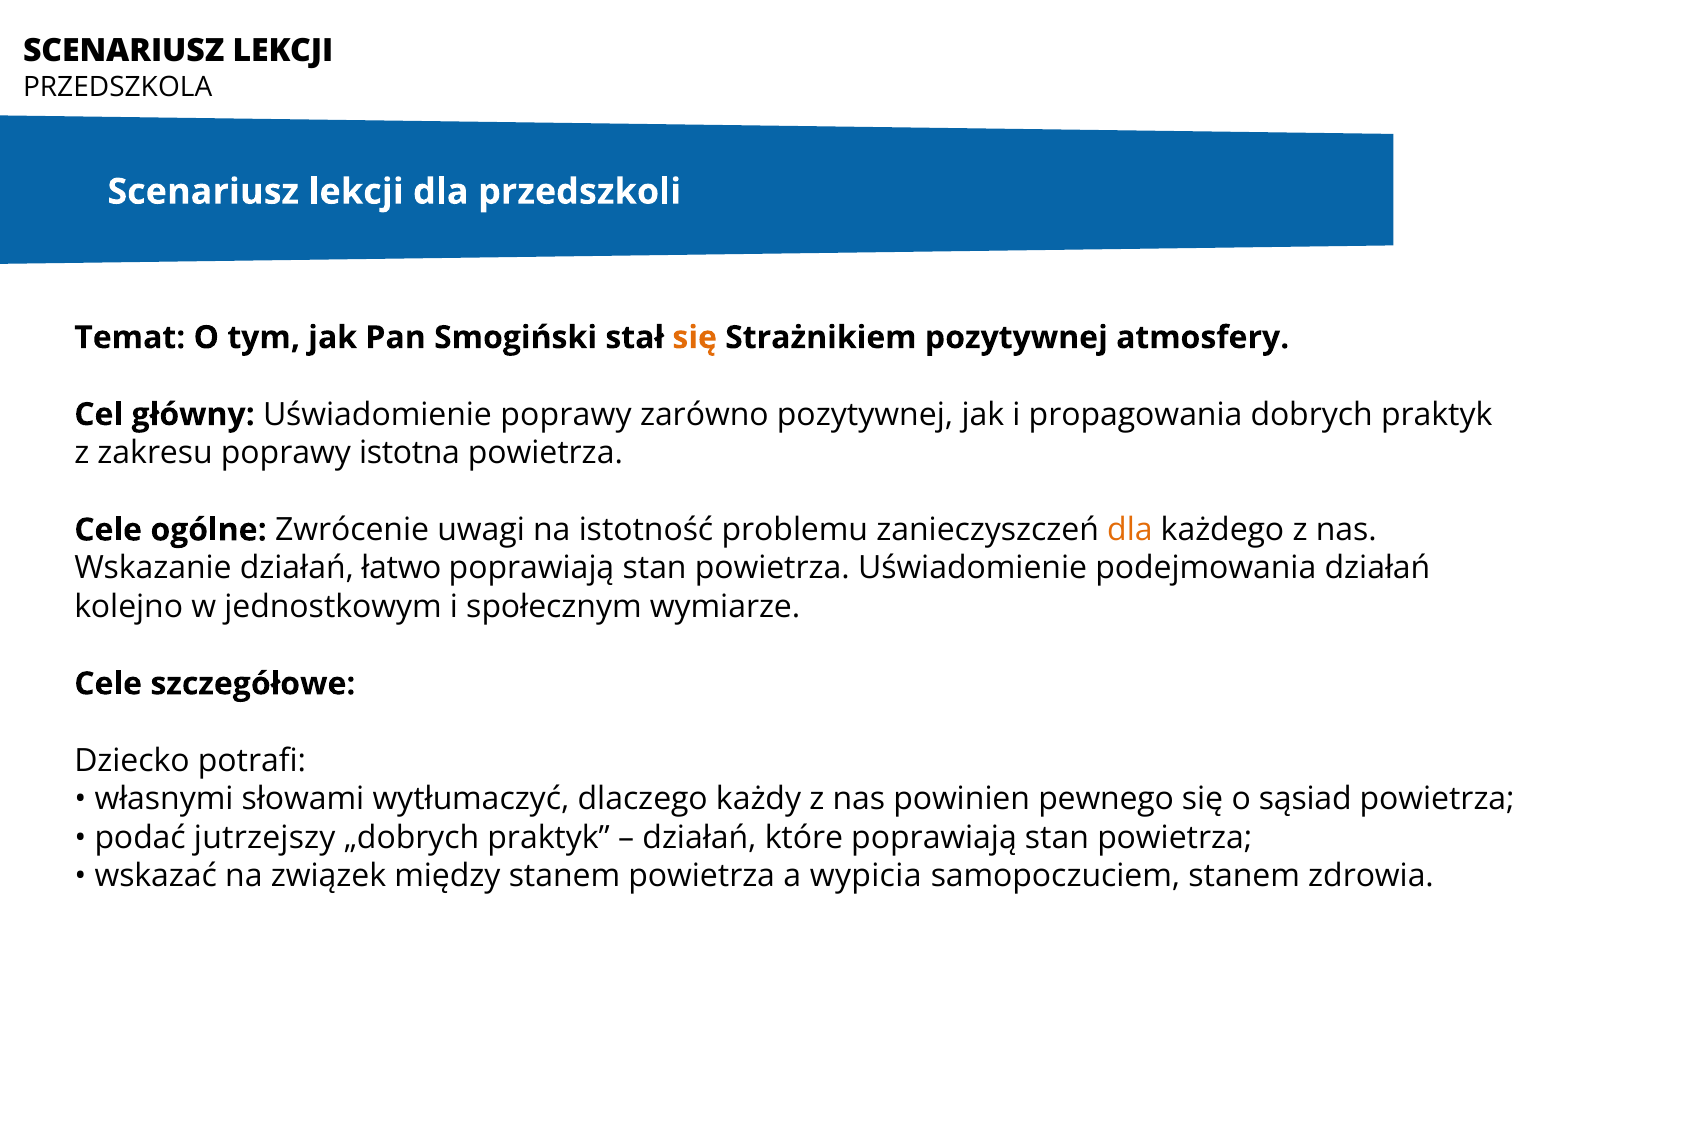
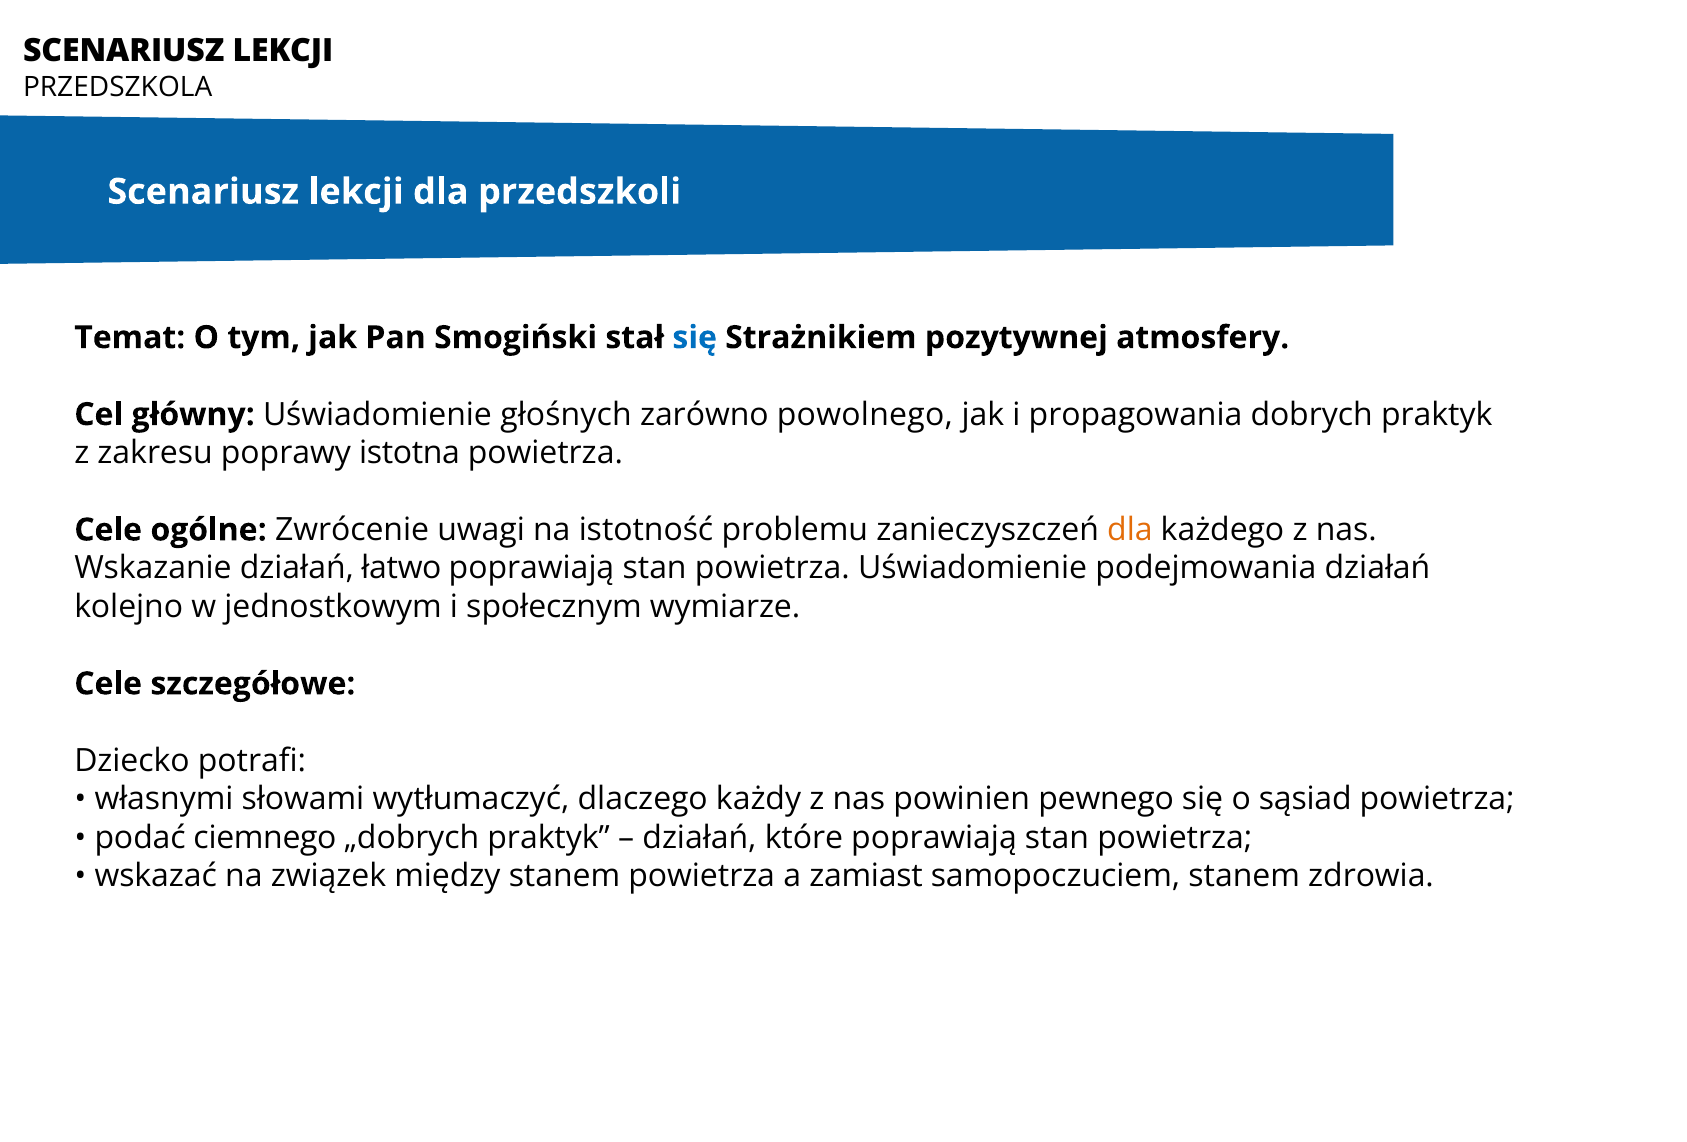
się at (695, 338) colour: orange -> blue
Uświadomienie poprawy: poprawy -> głośnych
zarówno pozytywnej: pozytywnej -> powolnego
jutrzejszy: jutrzejszy -> ciemnego
wypicia: wypicia -> zamiast
